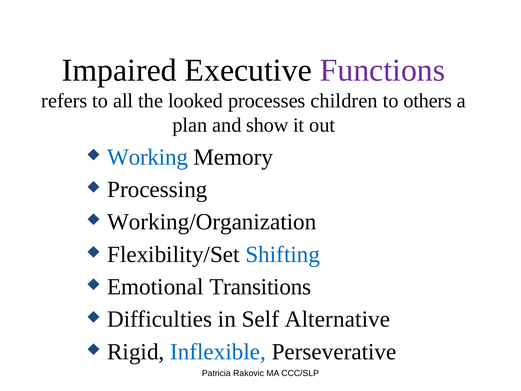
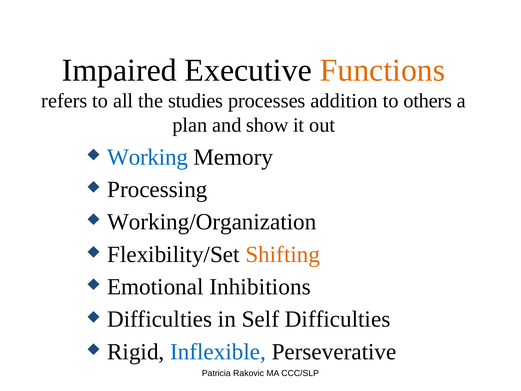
Functions colour: purple -> orange
looked: looked -> studies
children: children -> addition
Shifting colour: blue -> orange
Transitions: Transitions -> Inhibitions
Self Alternative: Alternative -> Difficulties
